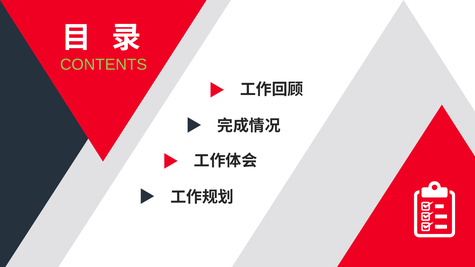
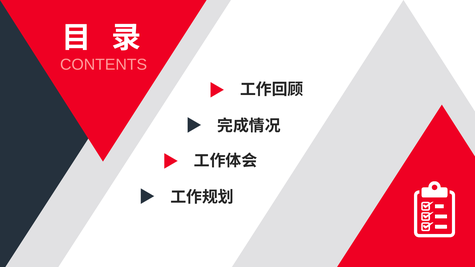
CONTENTS colour: light green -> pink
